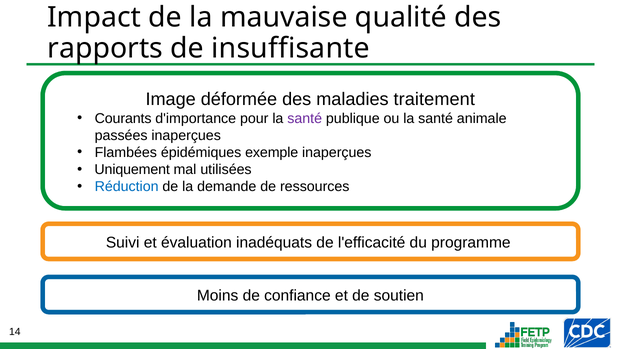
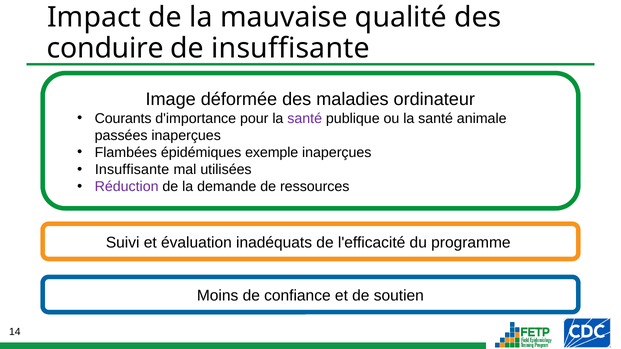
rapports: rapports -> conduire
traitement: traitement -> ordinateur
Uniquement at (132, 170): Uniquement -> Insuffisante
Réduction colour: blue -> purple
